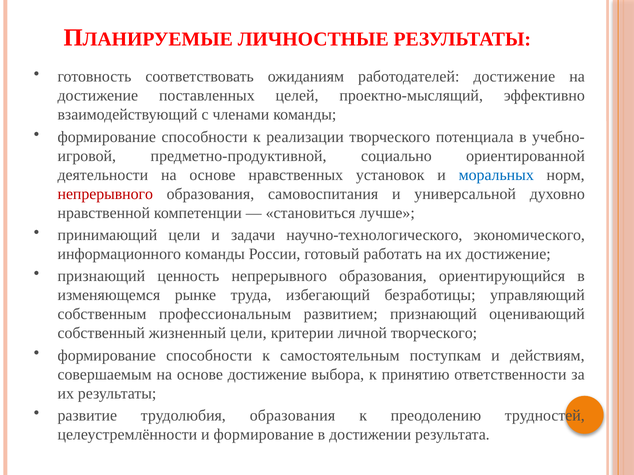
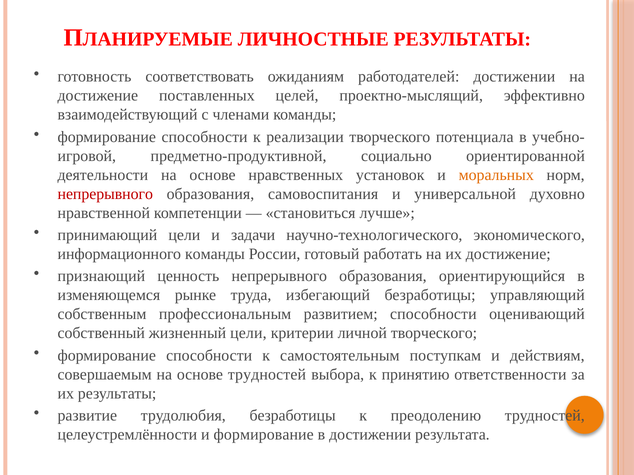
работодателей достижение: достижение -> достижении
моральных colour: blue -> orange
развитием признающий: признающий -> способности
основе достижение: достижение -> трудностей
трудолюбия образования: образования -> безработицы
